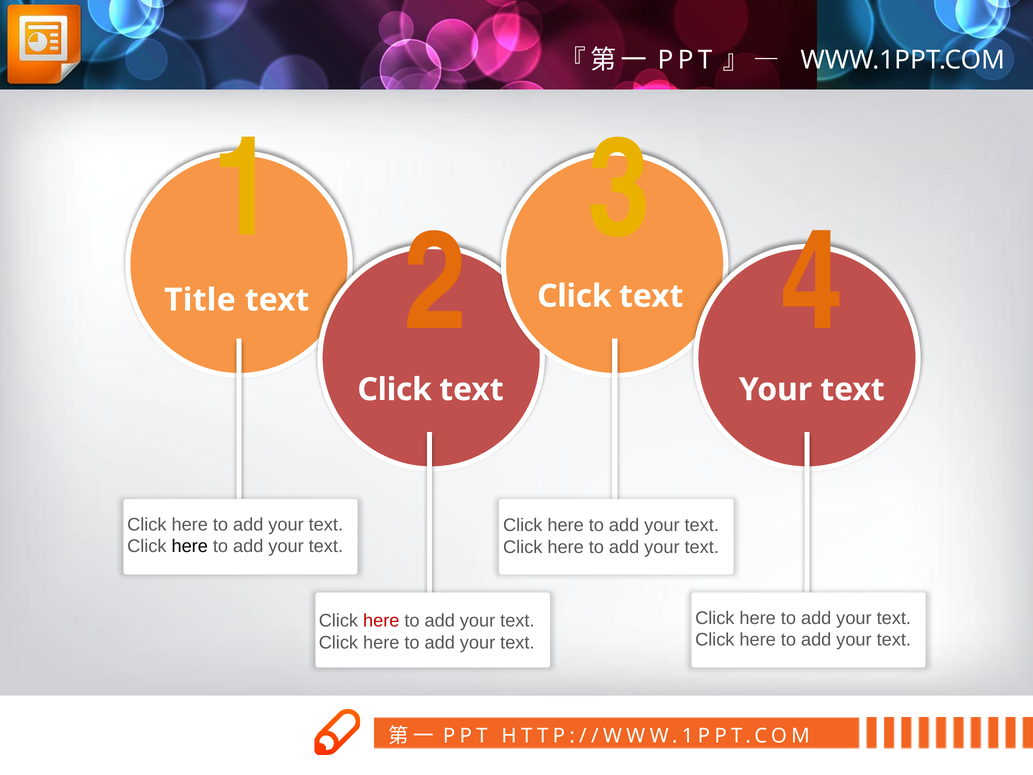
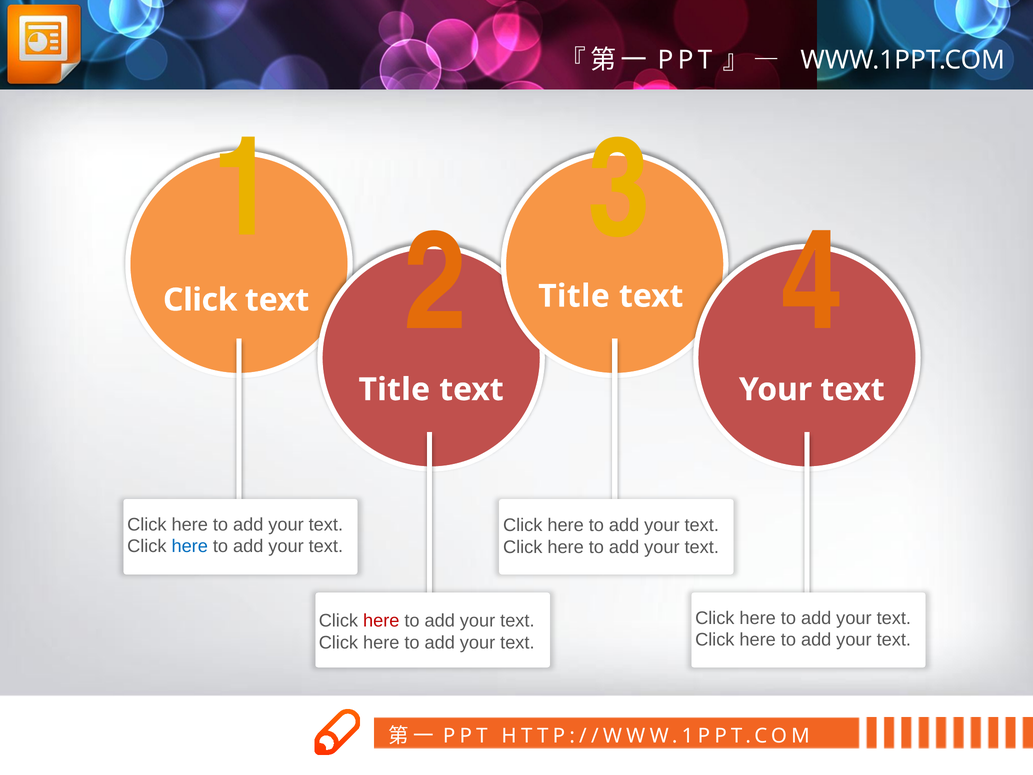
Click at (574, 296): Click -> Title
Title at (200, 300): Title -> Click
Click at (395, 389): Click -> Title
here at (190, 546) colour: black -> blue
